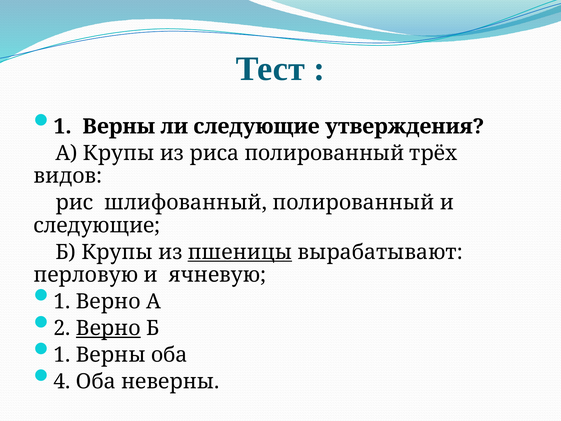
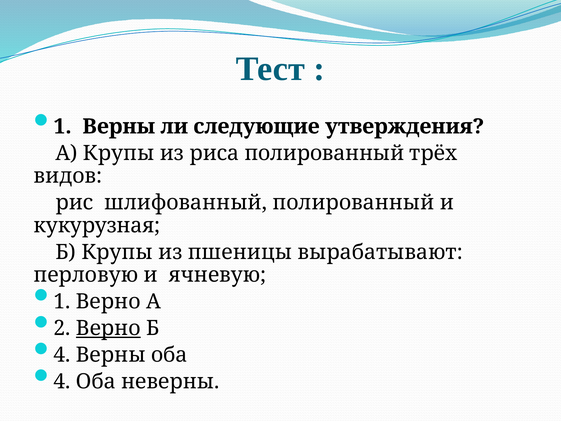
следующие at (97, 225): следующие -> кукурузная
пшеницы underline: present -> none
1 at (62, 355): 1 -> 4
